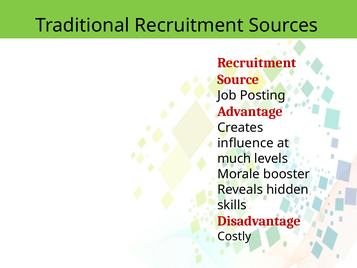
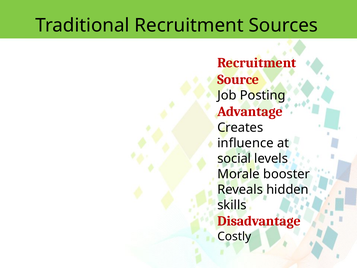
much: much -> social
